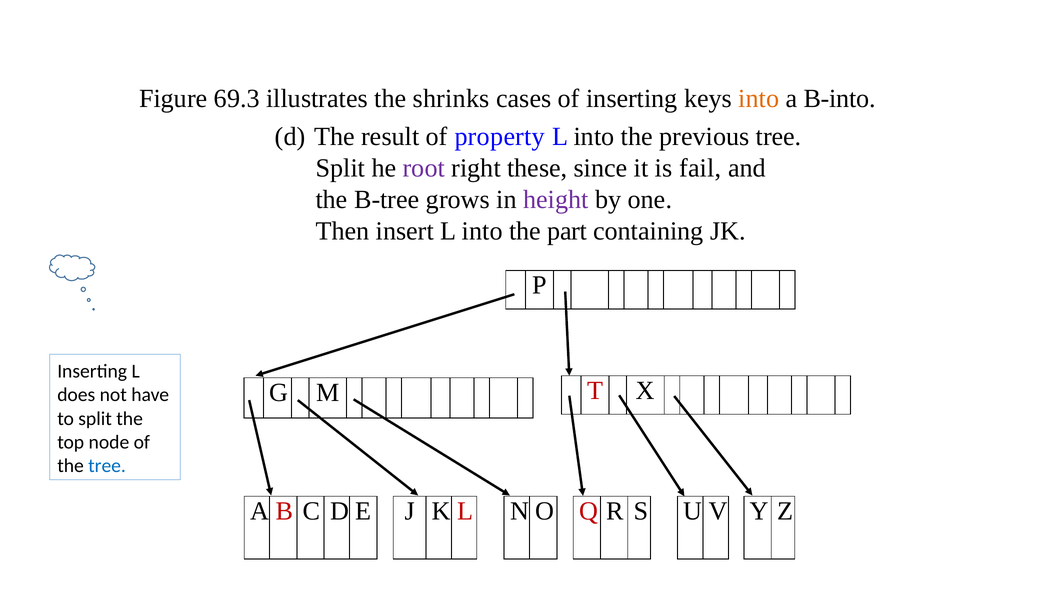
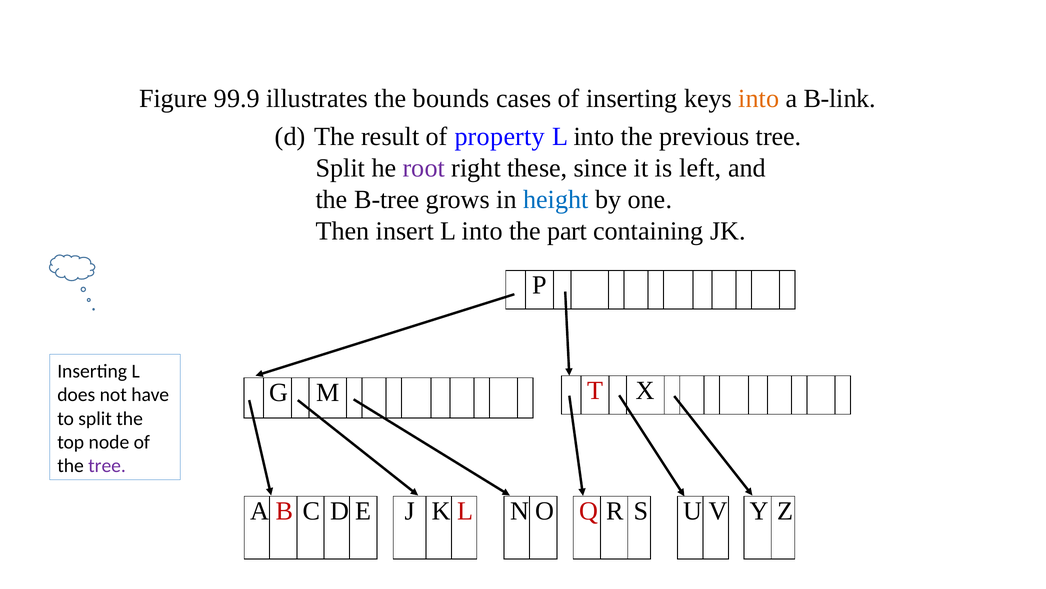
69.3: 69.3 -> 99.9
shrinks: shrinks -> bounds
B-into: B-into -> B-link
fail: fail -> left
height colour: purple -> blue
tree at (107, 465) colour: blue -> purple
